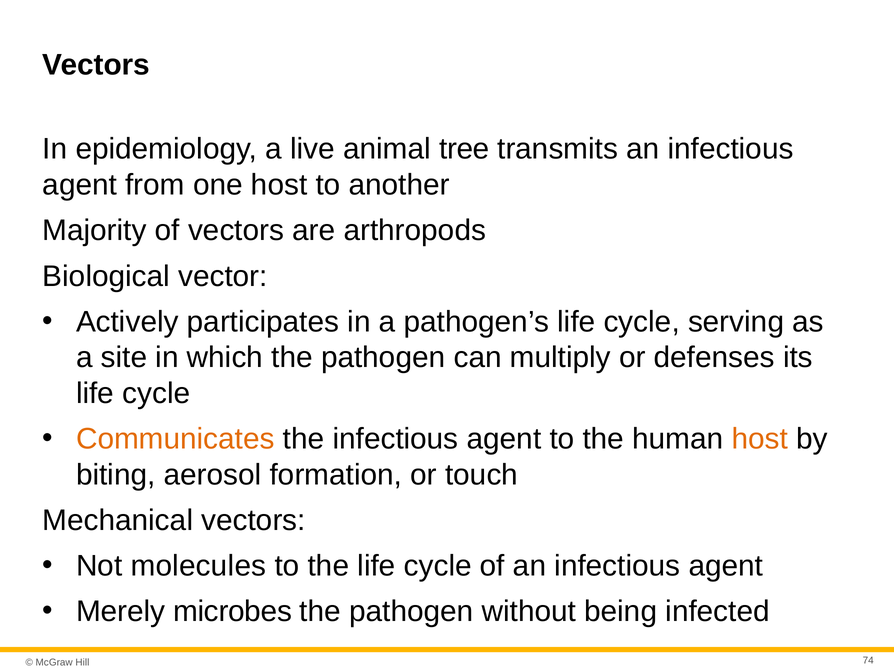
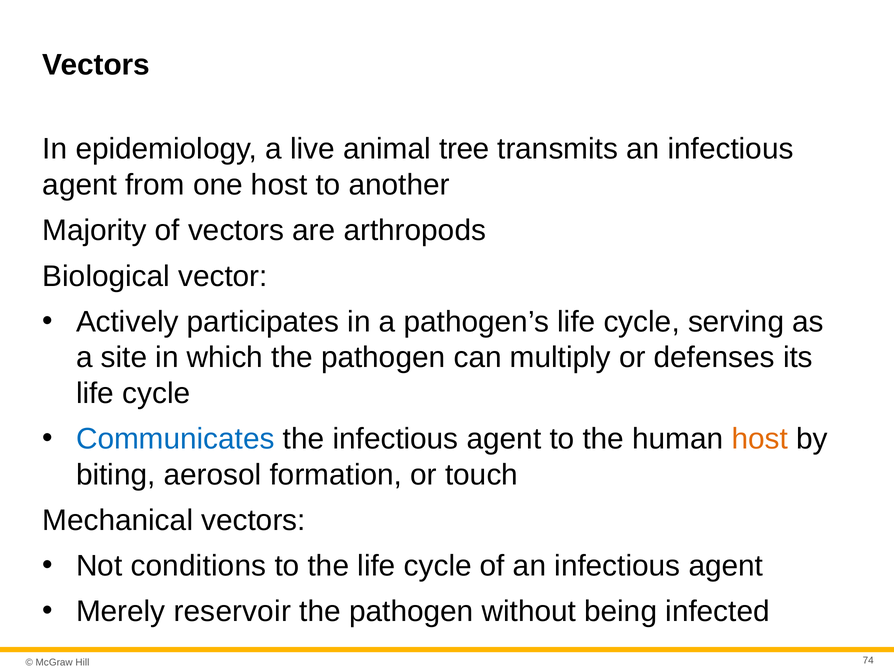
Communicates colour: orange -> blue
molecules: molecules -> conditions
microbes: microbes -> reservoir
